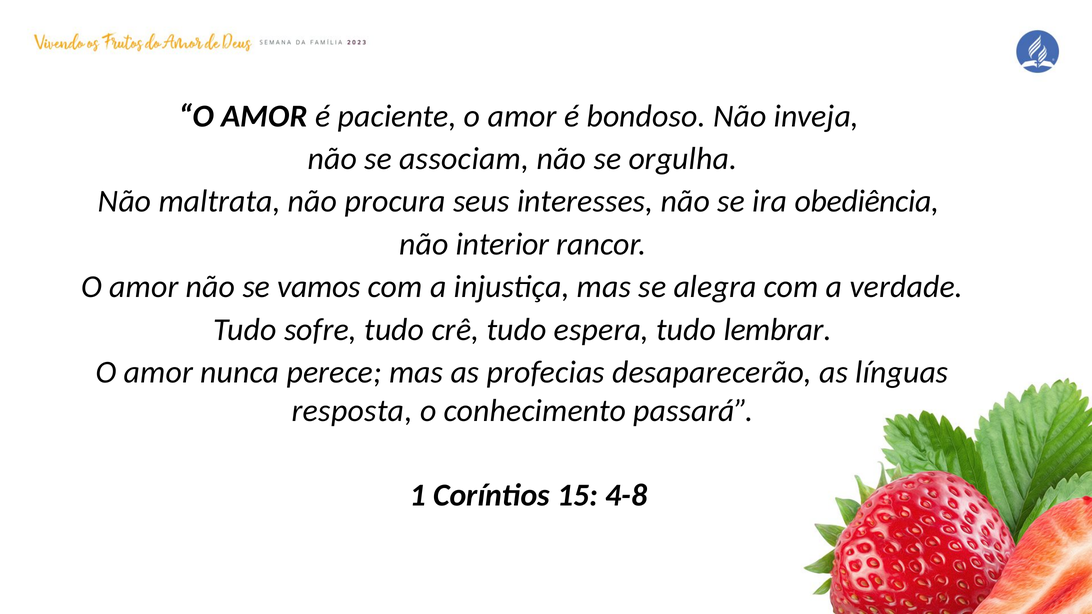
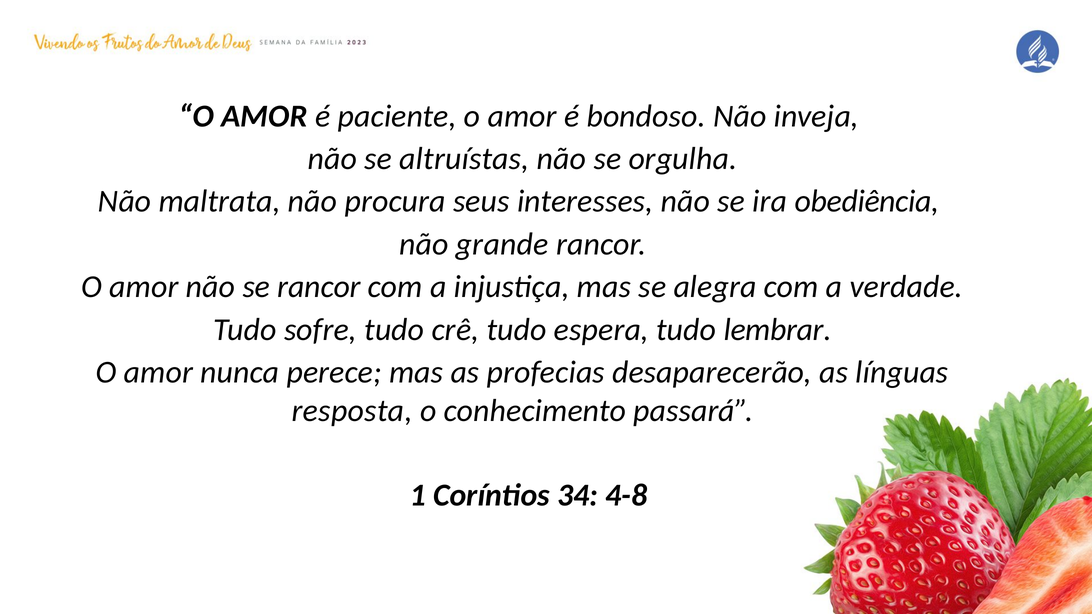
associam: associam -> altruístas
interior: interior -> grande
se vamos: vamos -> rancor
15: 15 -> 34
